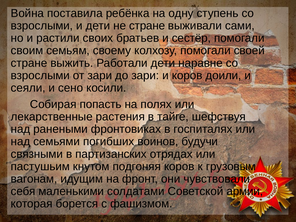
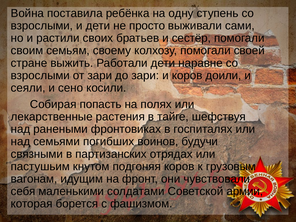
не стране: стране -> просто
